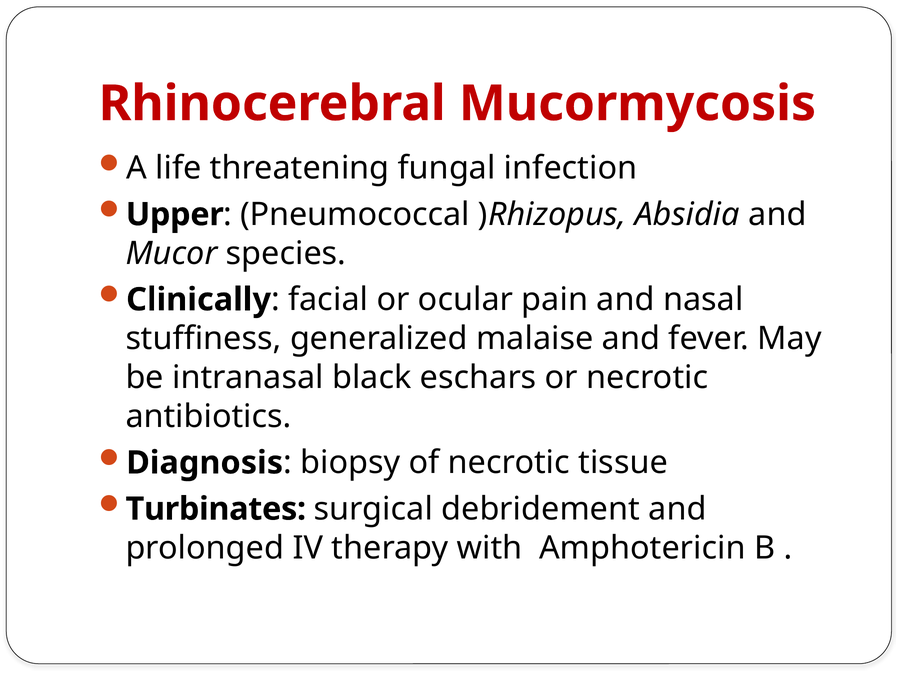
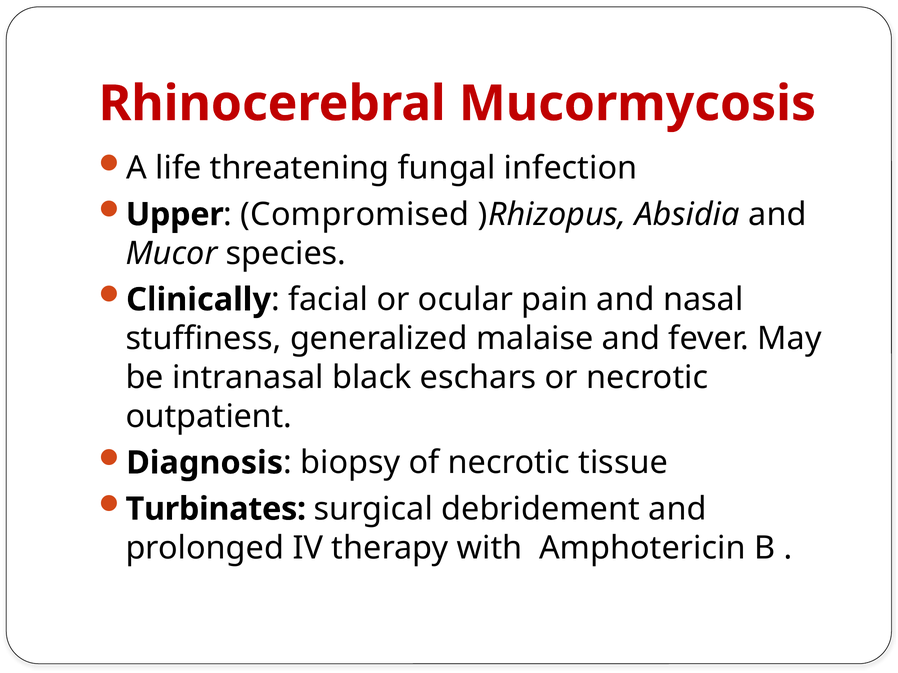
Pneumococcal: Pneumococcal -> Compromised
antibiotics: antibiotics -> outpatient
